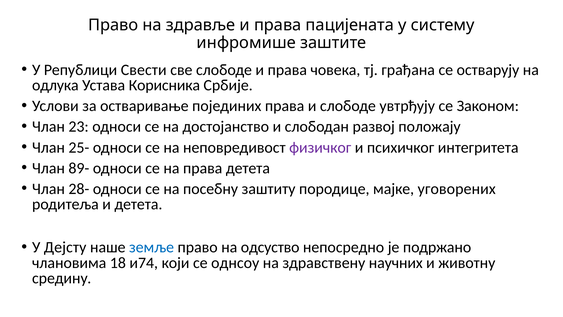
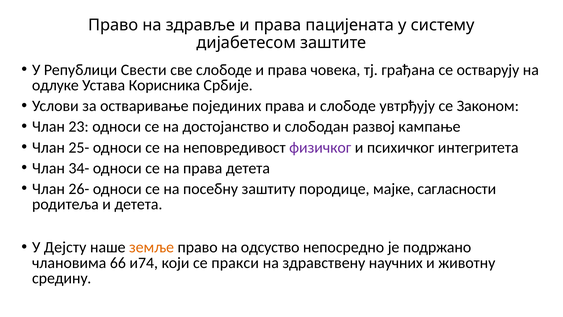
инфромише: инфромише -> дијабетесом
одлука: одлука -> одлуке
положају: положају -> кампање
89-: 89- -> 34-
28-: 28- -> 26-
уговорених: уговорених -> сагласности
земље colour: blue -> orange
18: 18 -> 66
однсоу: однсоу -> пракси
